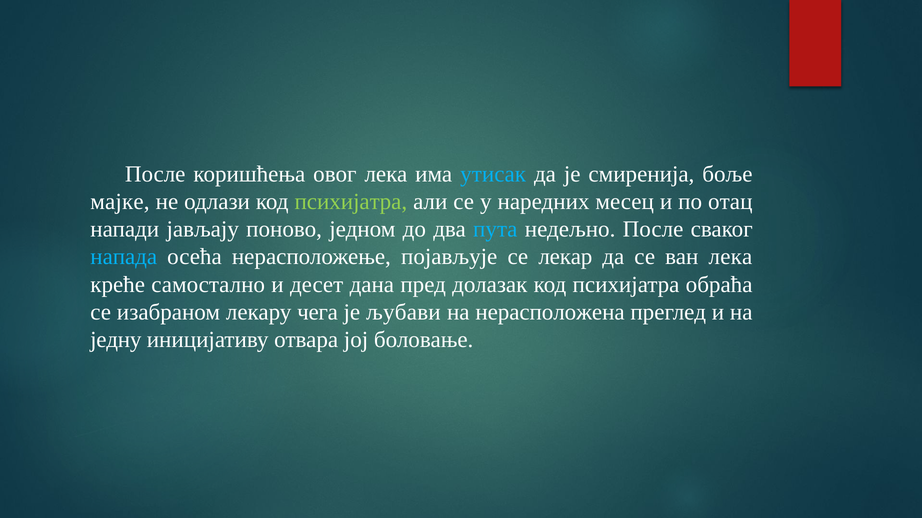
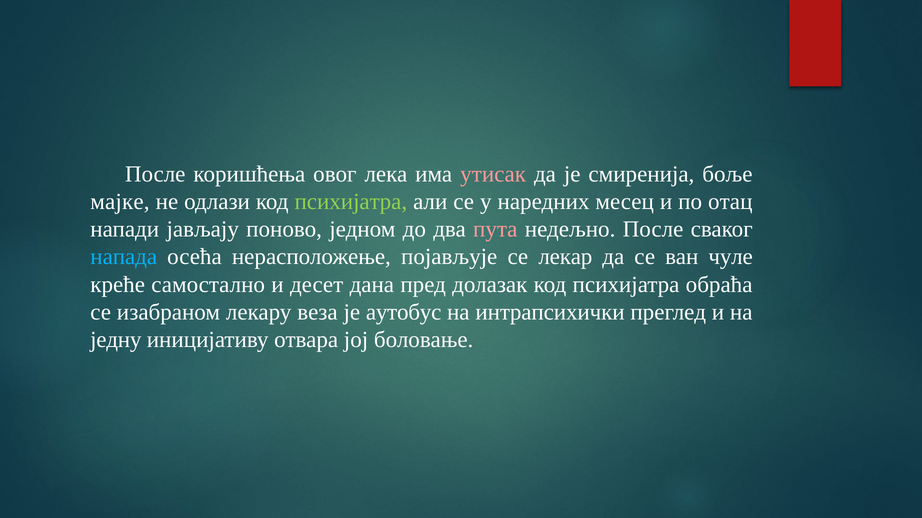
утисак colour: light blue -> pink
пута colour: light blue -> pink
ван лека: лека -> чуле
чега: чега -> веза
љубави: љубави -> аутобус
нерасположена: нерасположена -> интрапсихички
